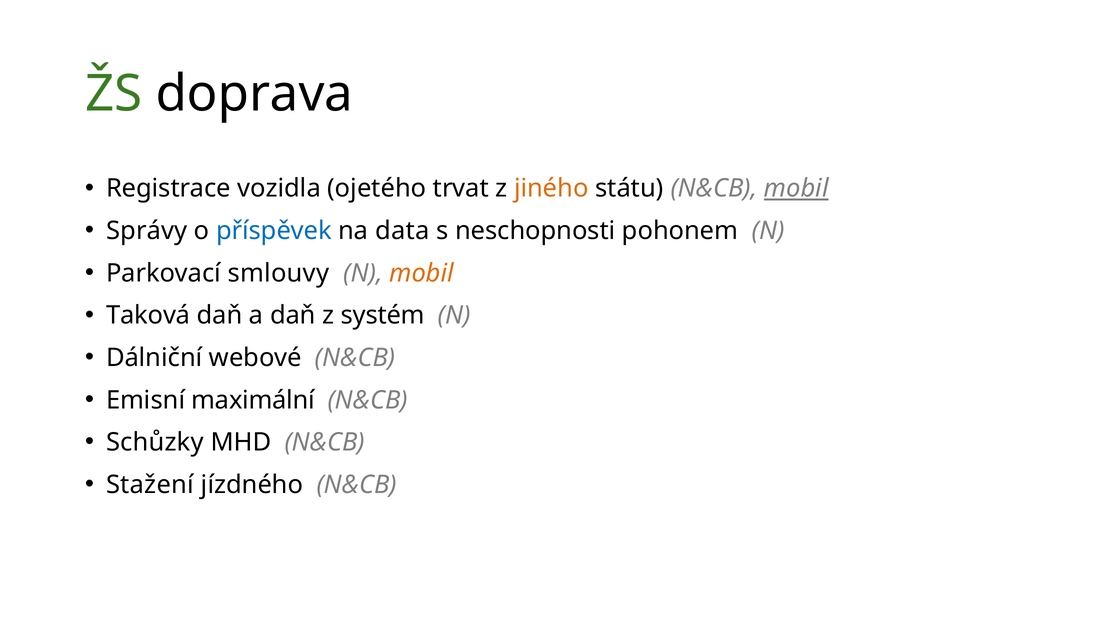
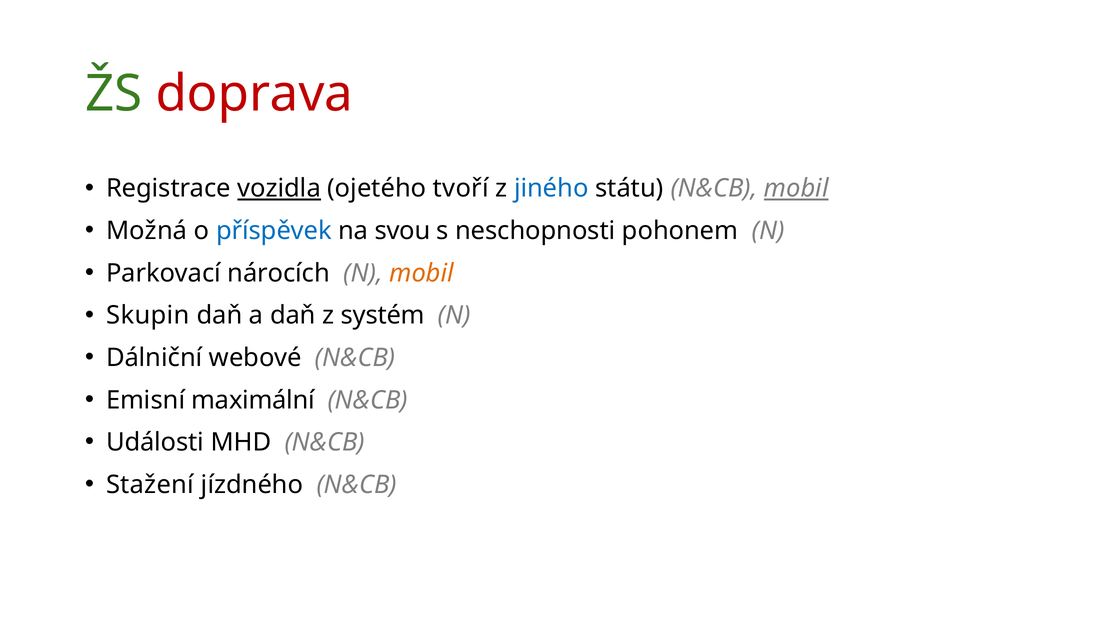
doprava colour: black -> red
vozidla underline: none -> present
trvat: trvat -> tvoří
jiného colour: orange -> blue
Správy: Správy -> Možná
data: data -> svou
smlouvy: smlouvy -> nárocích
Taková: Taková -> Skupin
Schůzky: Schůzky -> Události
